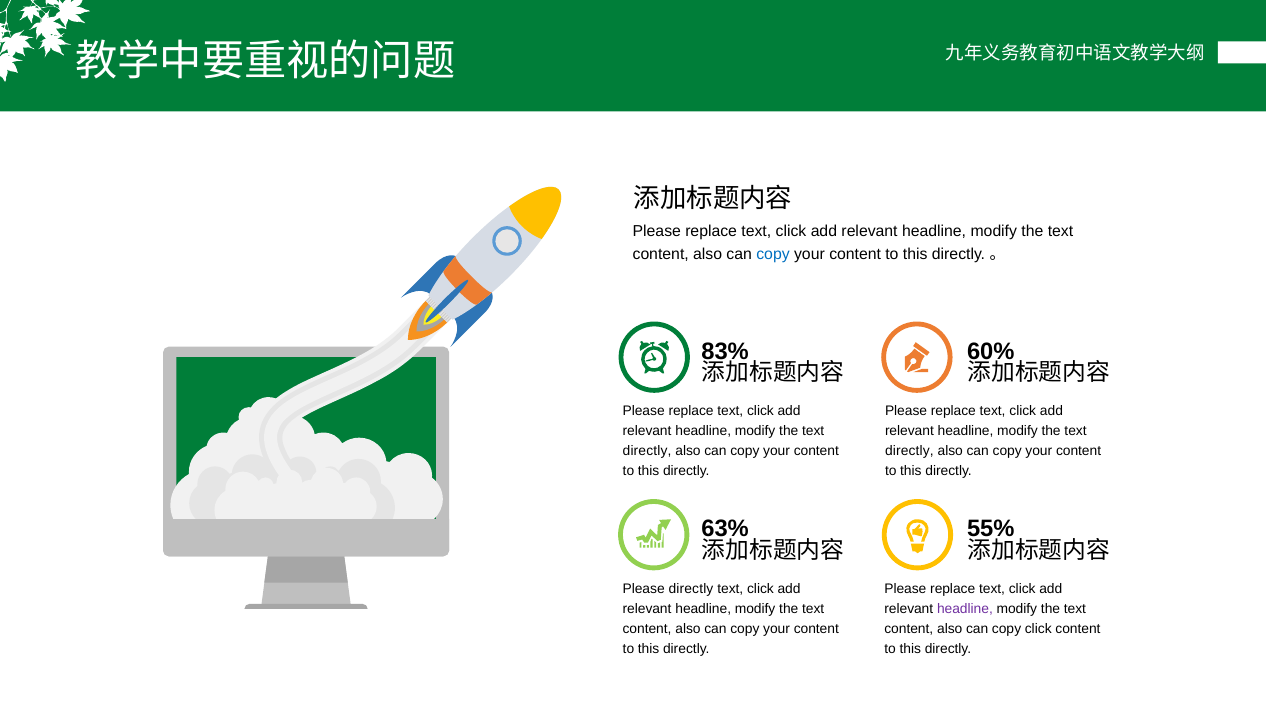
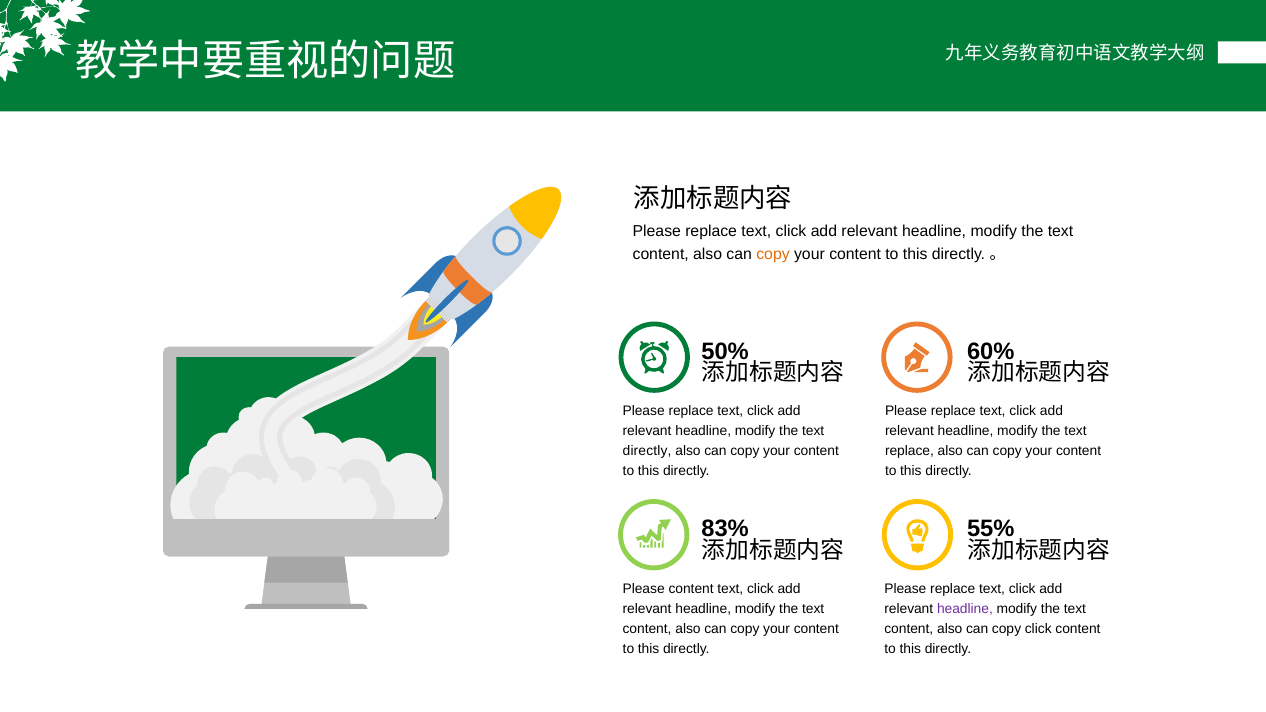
copy at (773, 254) colour: blue -> orange
83%: 83% -> 50%
directly at (909, 451): directly -> replace
63%: 63% -> 83%
Please directly: directly -> content
